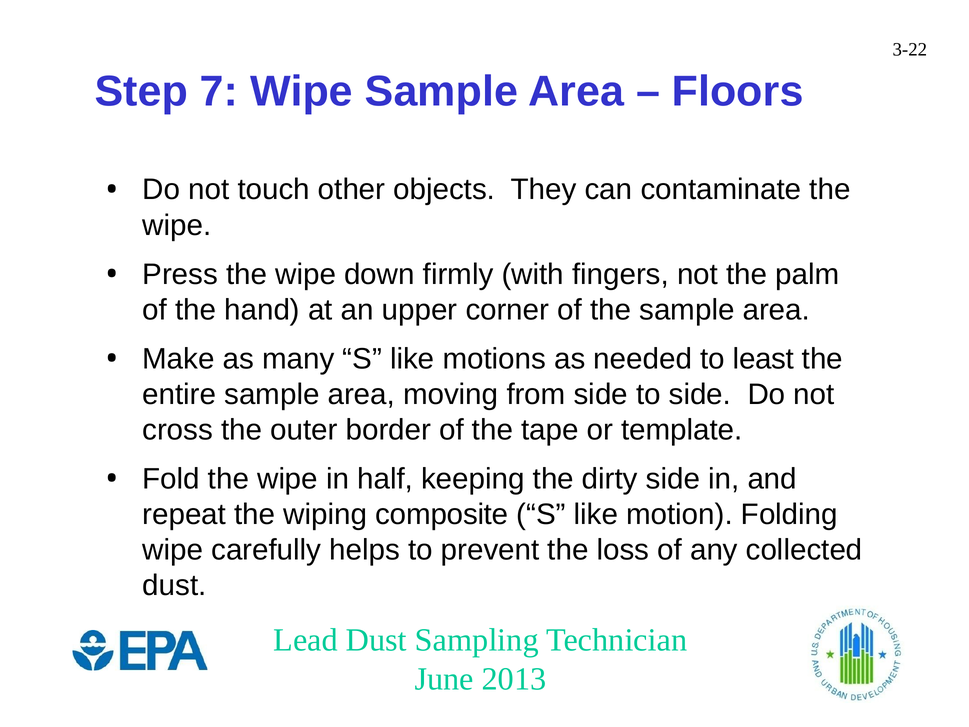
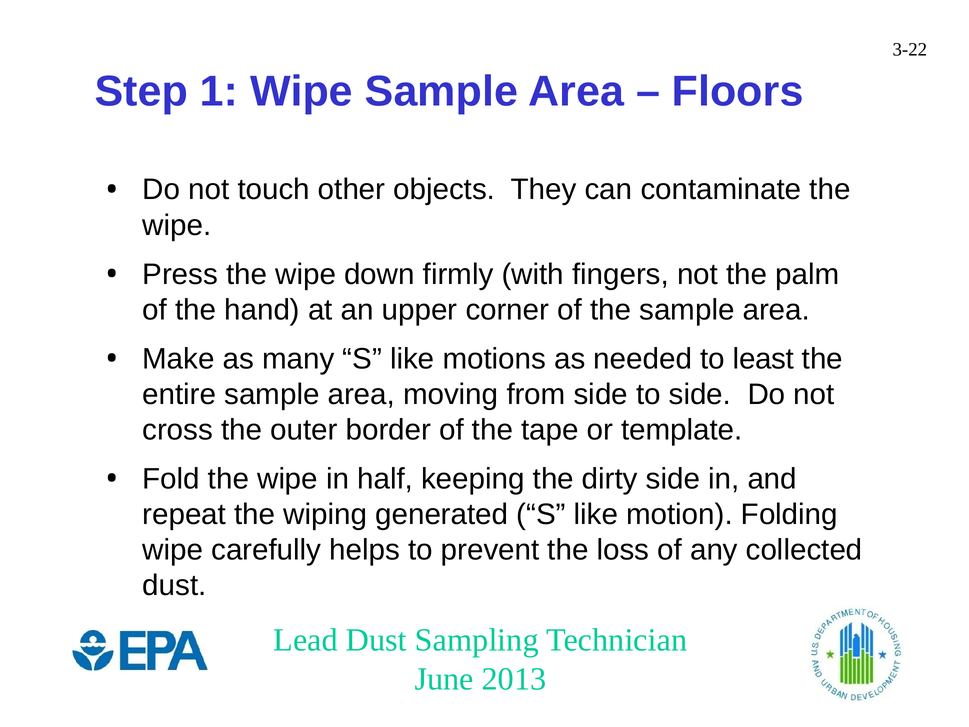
7: 7 -> 1
composite: composite -> generated
